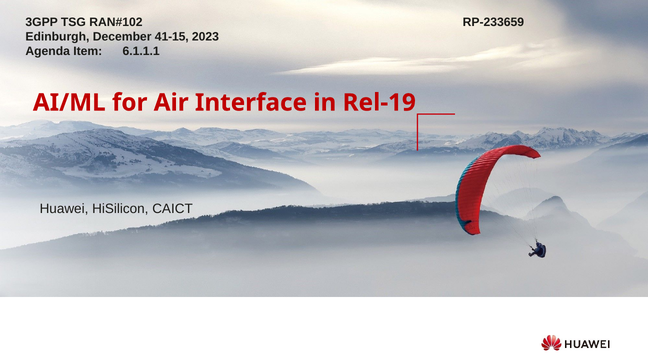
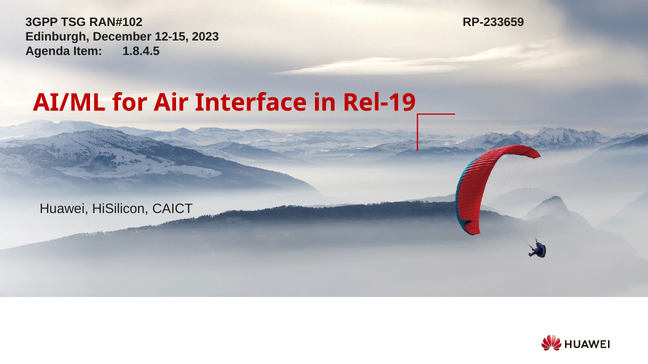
41-15: 41-15 -> 12-15
6.1.1.1: 6.1.1.1 -> 1.8.4.5
